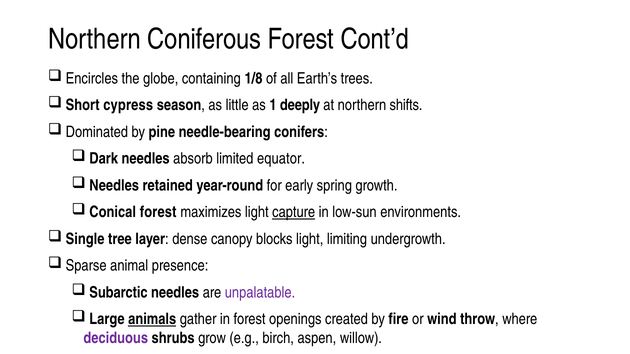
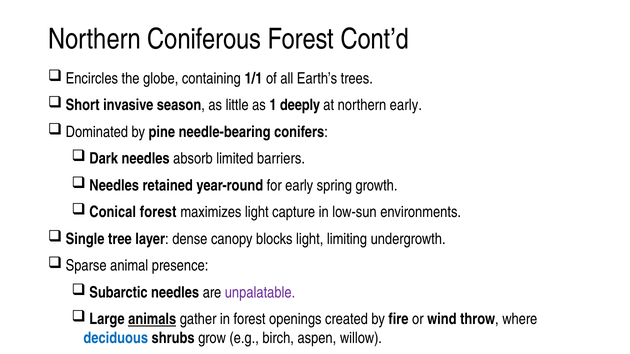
1/8: 1/8 -> 1/1
cypress: cypress -> invasive
northern shifts: shifts -> early
equator: equator -> barriers
capture underline: present -> none
deciduous colour: purple -> blue
